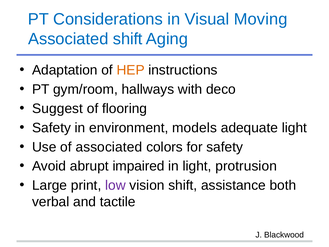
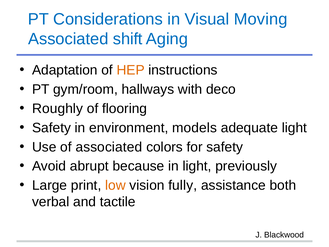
Suggest: Suggest -> Roughly
impaired: impaired -> because
protrusion: protrusion -> previously
low colour: purple -> orange
vision shift: shift -> fully
